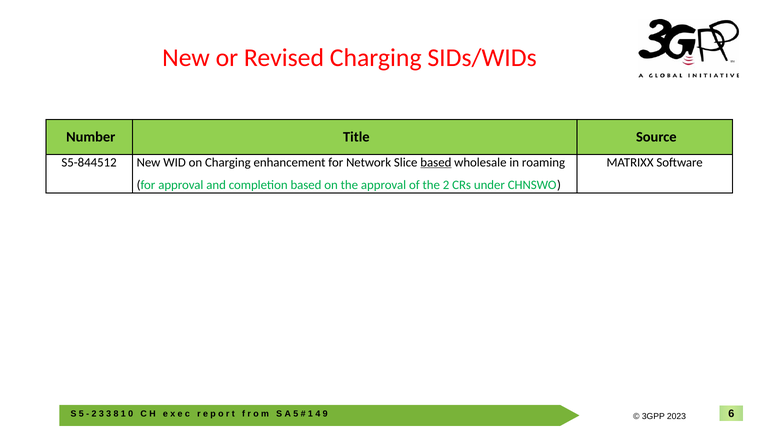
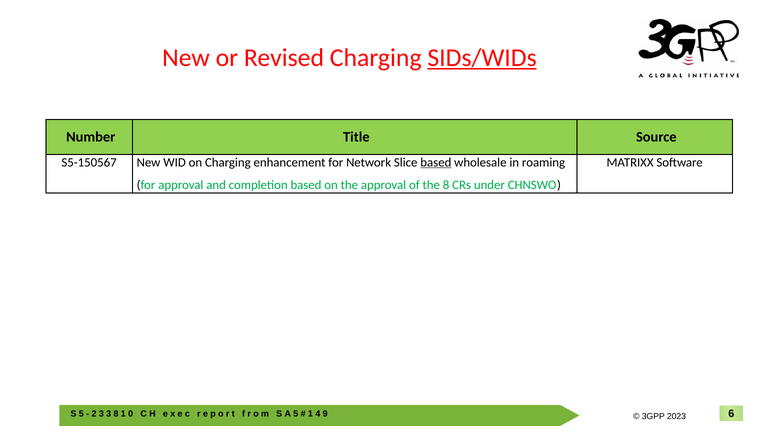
SIDs/WIDs underline: none -> present
S5-844512: S5-844512 -> S5-150567
the 2: 2 -> 8
